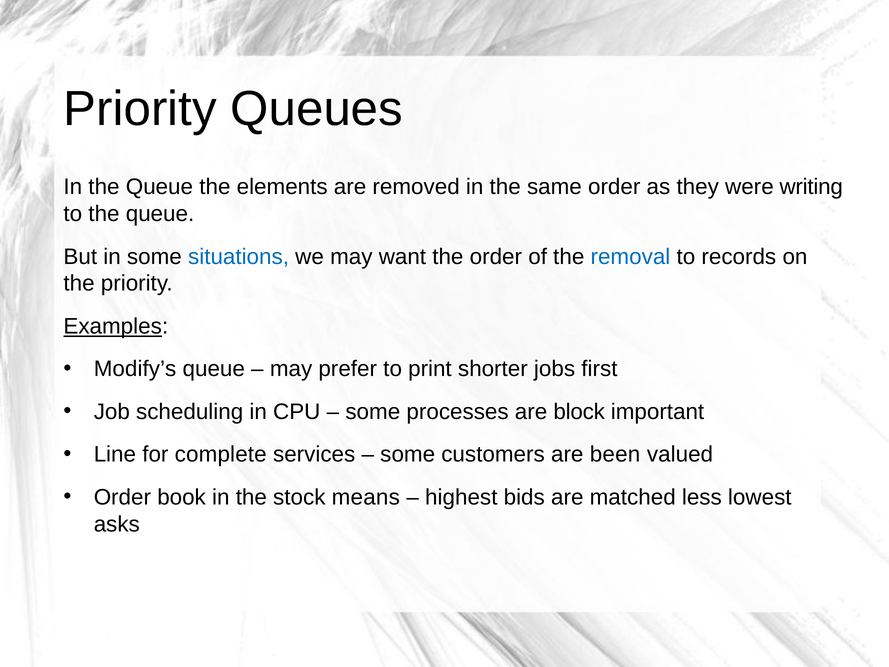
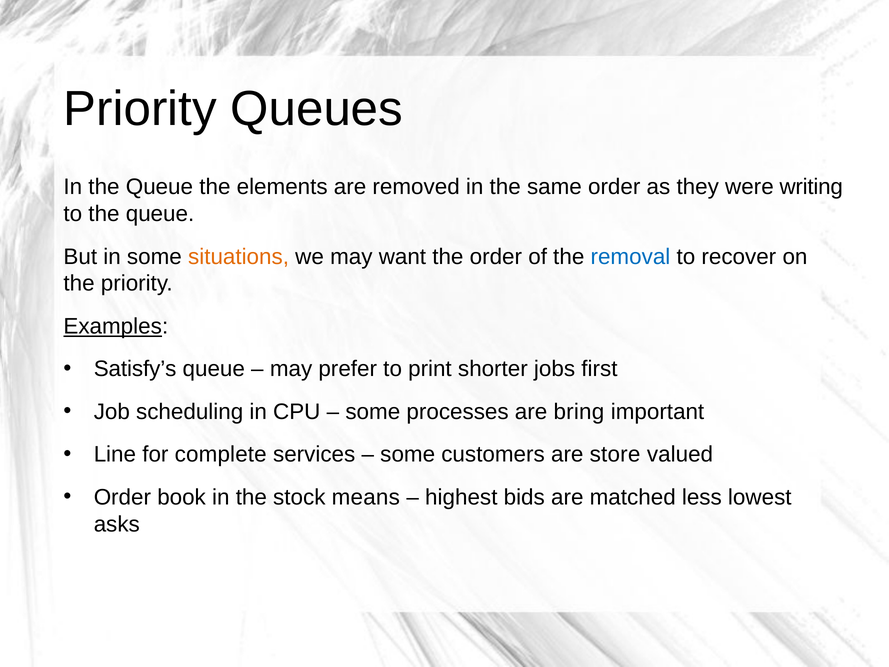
situations colour: blue -> orange
records: records -> recover
Modify’s: Modify’s -> Satisfy’s
block: block -> bring
been: been -> store
